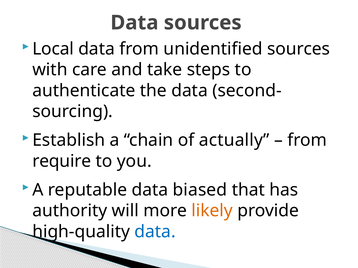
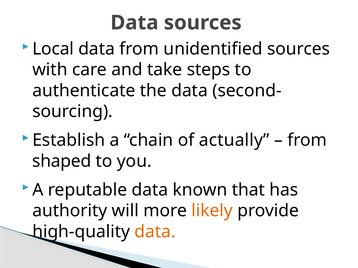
require: require -> shaped
biased: biased -> known
data at (155, 232) colour: blue -> orange
